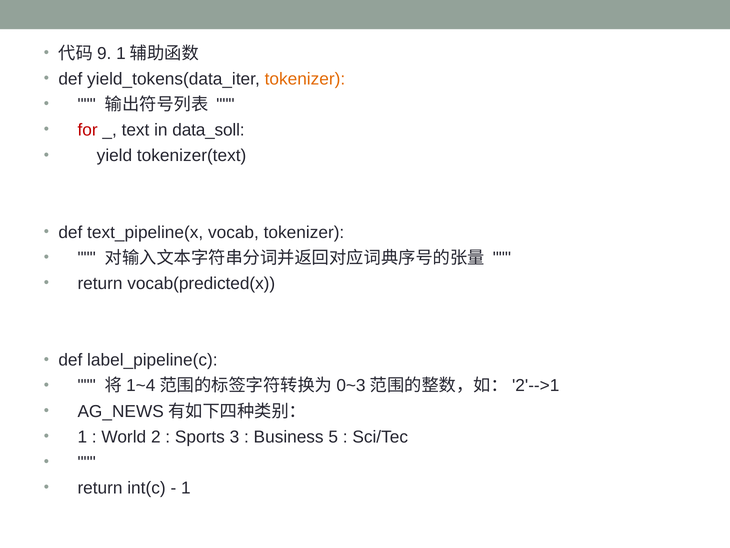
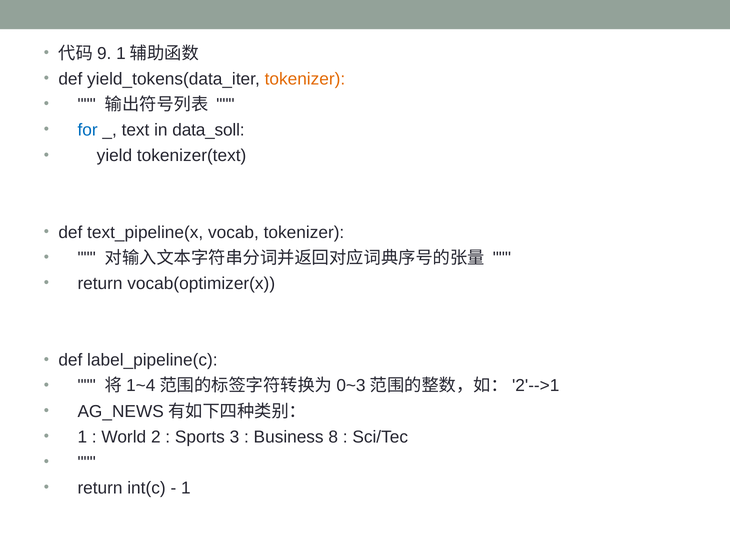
for colour: red -> blue
vocab(predicted(x: vocab(predicted(x -> vocab(optimizer(x
5: 5 -> 8
